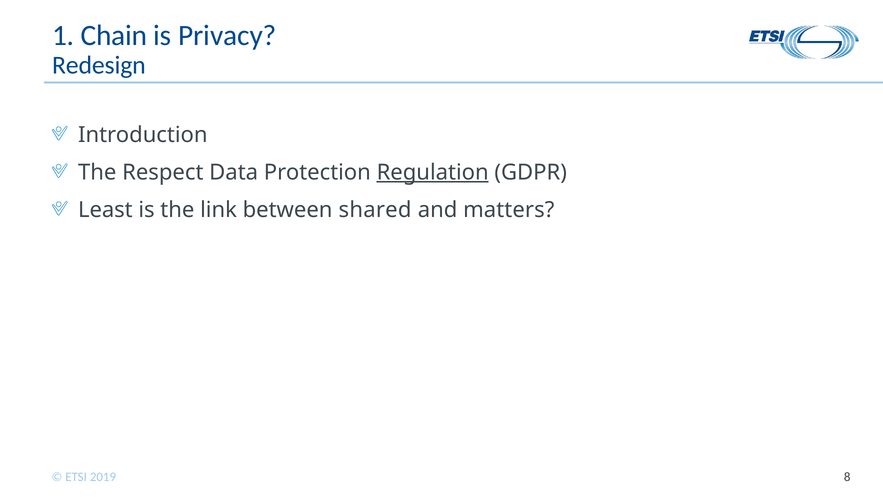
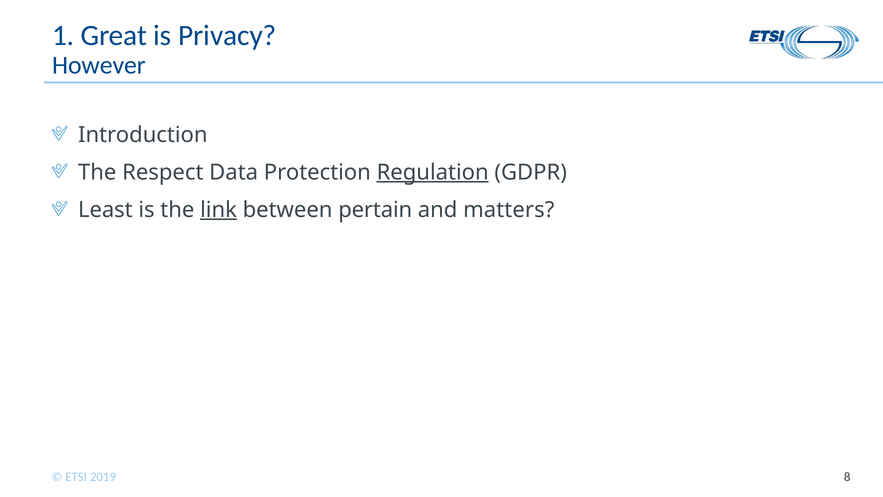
Chain: Chain -> Great
Redesign: Redesign -> However
link underline: none -> present
shared: shared -> pertain
